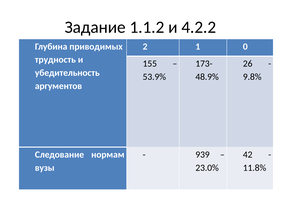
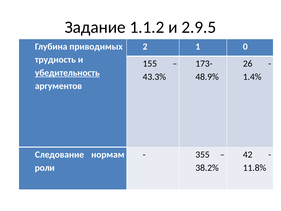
4.2.2: 4.2.2 -> 2.9.5
убедительность underline: none -> present
53.9%: 53.9% -> 43.3%
9.8%: 9.8% -> 1.4%
939: 939 -> 355
вузы: вузы -> роли
23.0%: 23.0% -> 38.2%
